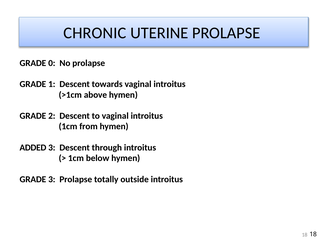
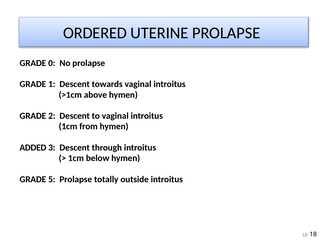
CHRONIC: CHRONIC -> ORDERED
GRADE 3: 3 -> 5
